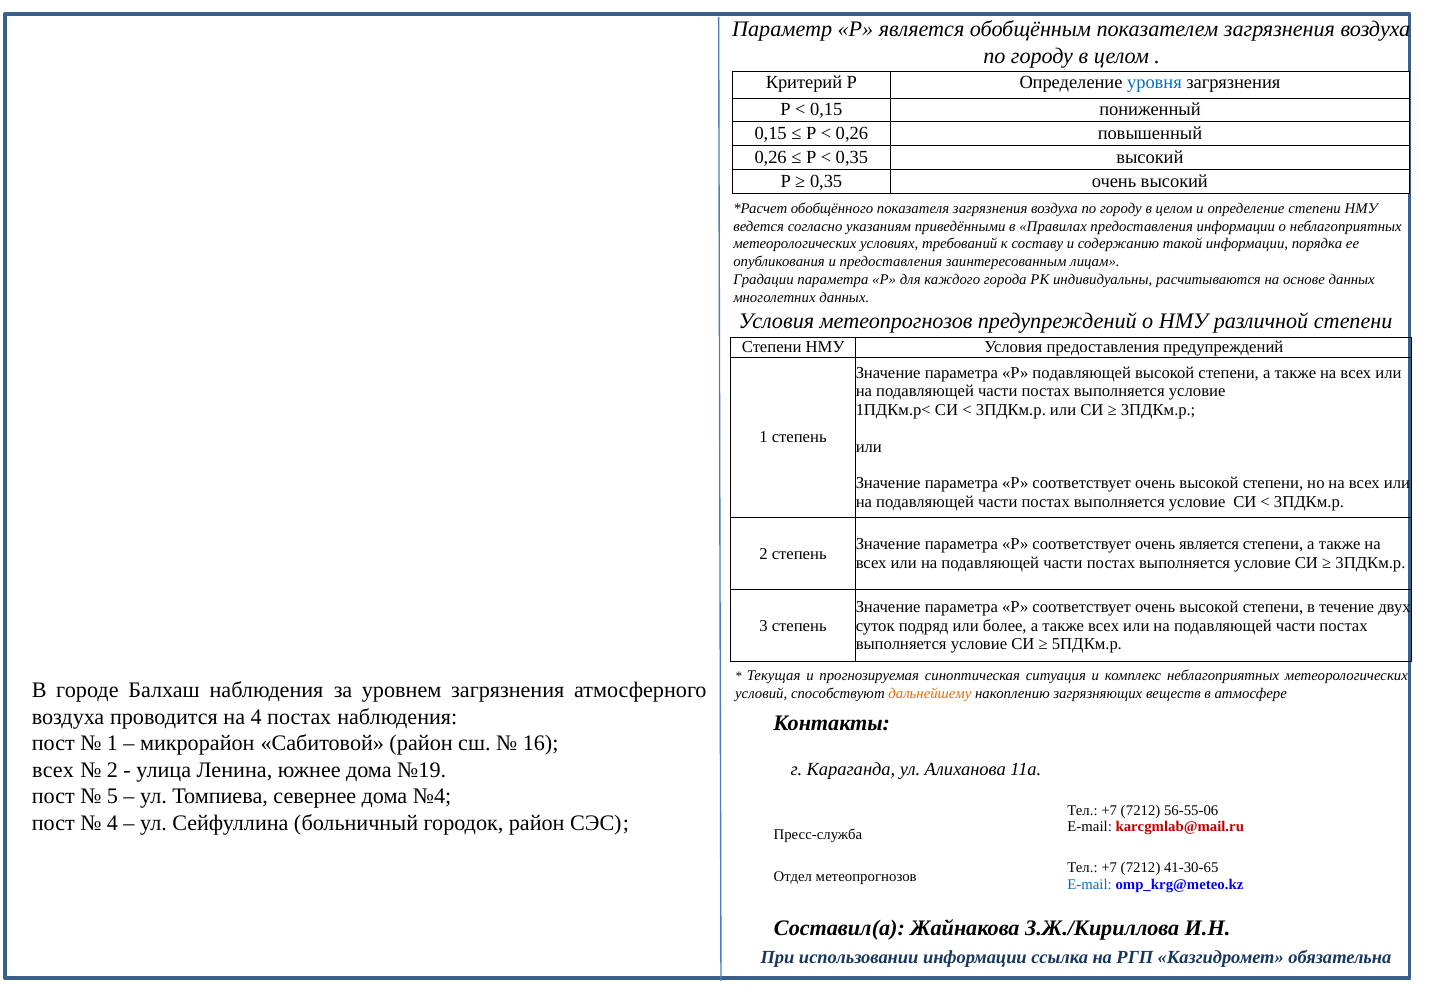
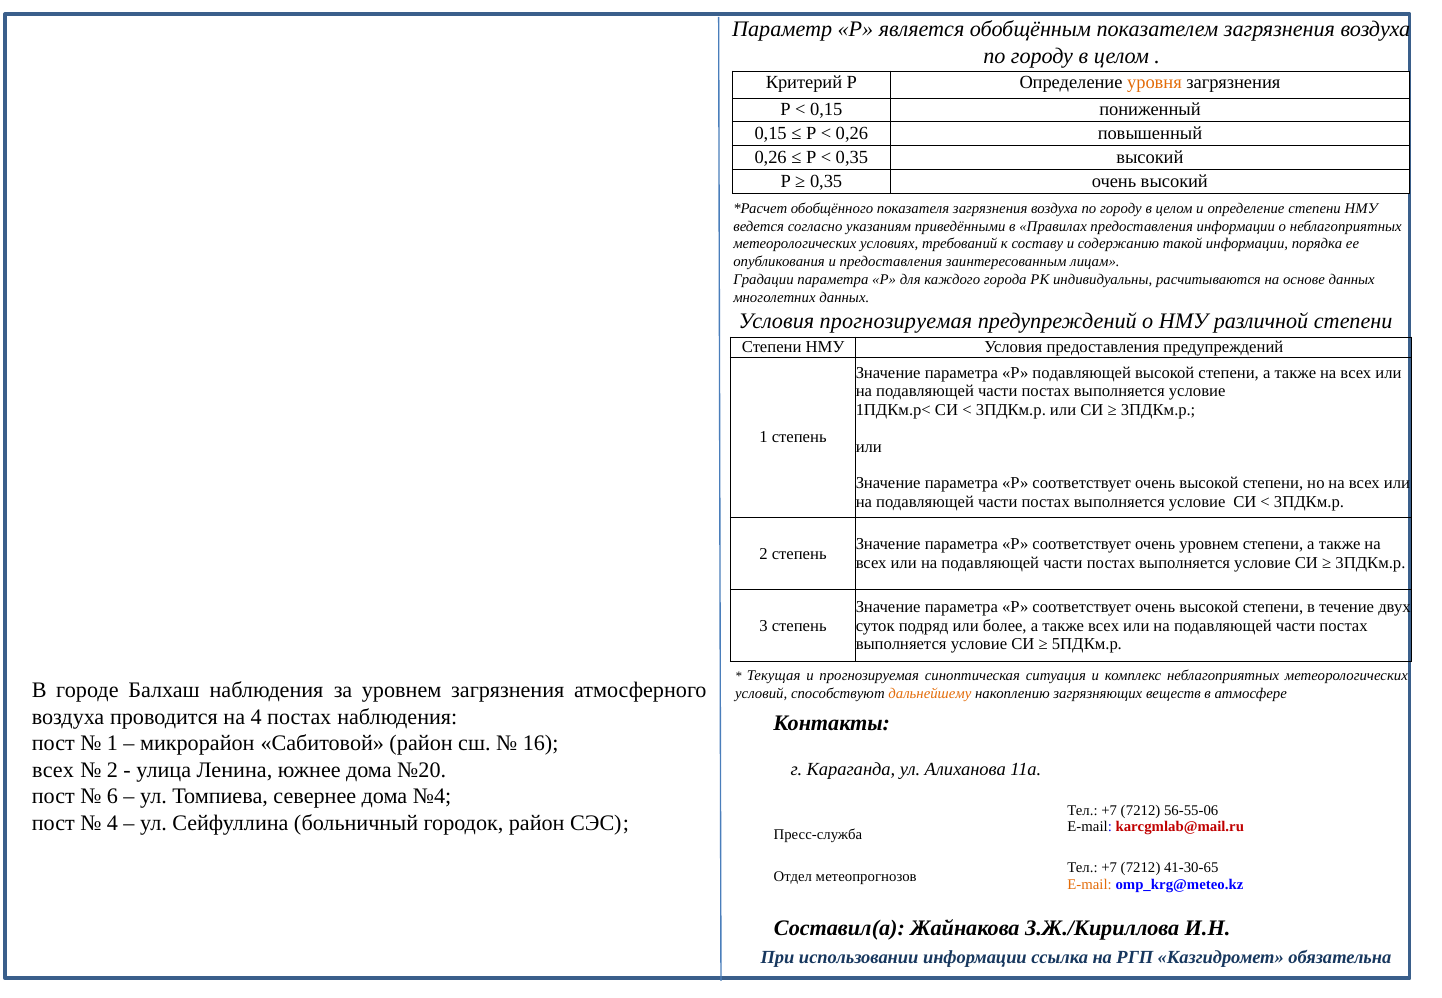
уровня colour: blue -> orange
Условия метеопрогнозов: метеопрогнозов -> прогнозируемая
очень является: является -> уровнем
№19: №19 -> №20
5: 5 -> 6
E-mail at (1090, 885) colour: blue -> orange
